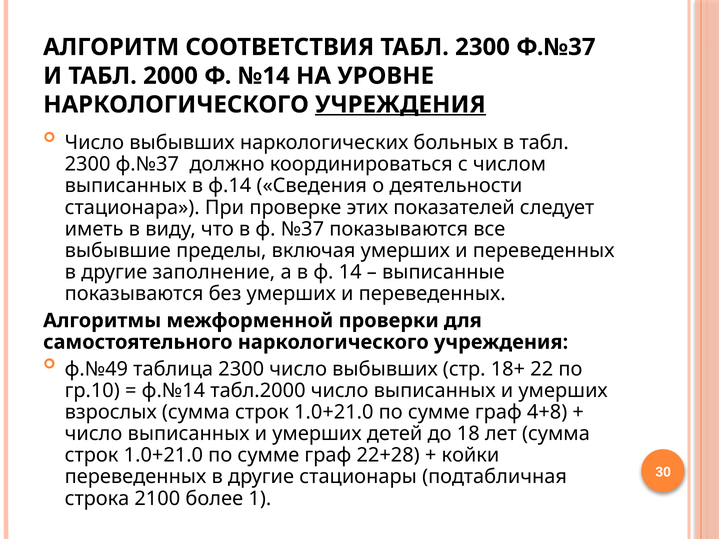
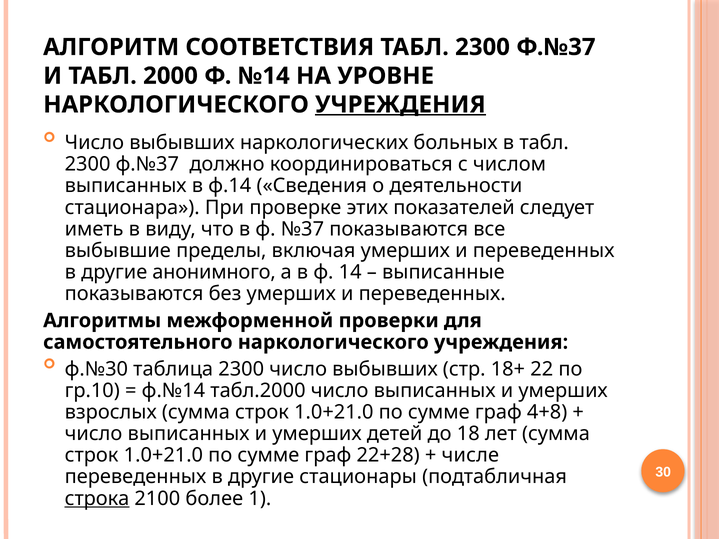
заполнение: заполнение -> анонимного
ф.№49: ф.№49 -> ф.№30
койки: койки -> числе
строка underline: none -> present
